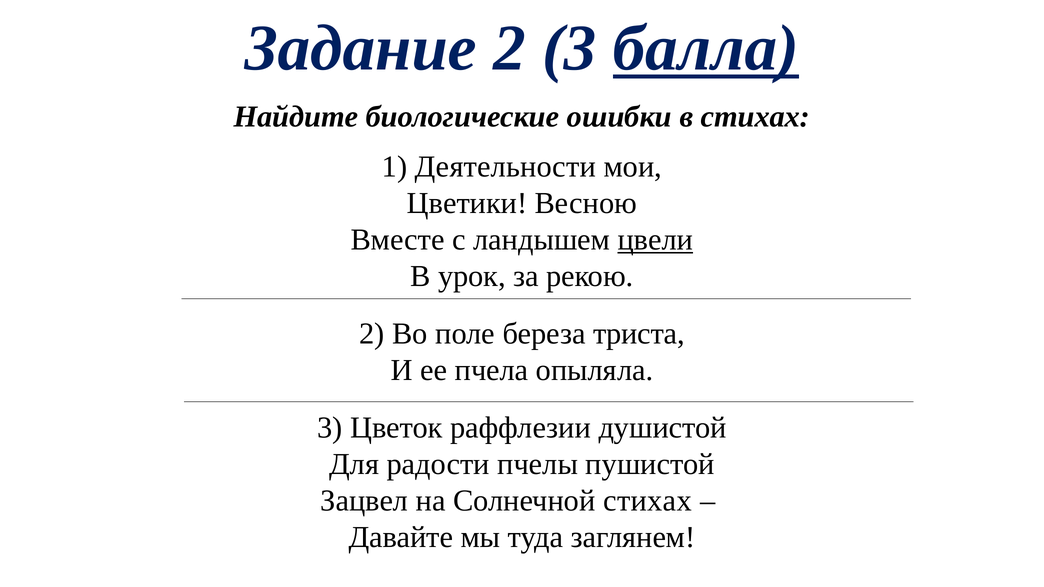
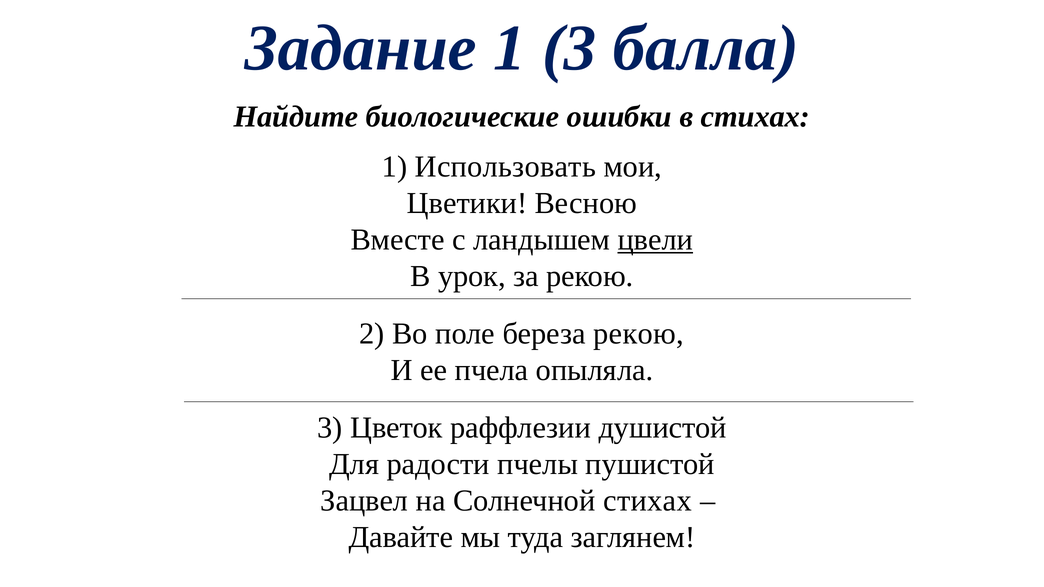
Задание 2: 2 -> 1
балла underline: present -> none
Деятельности: Деятельности -> Использовать
береза триста: триста -> рекою
